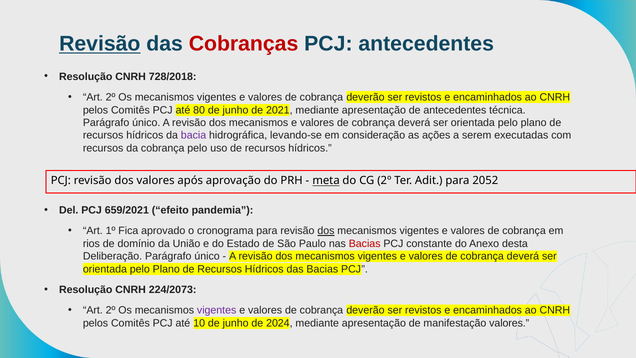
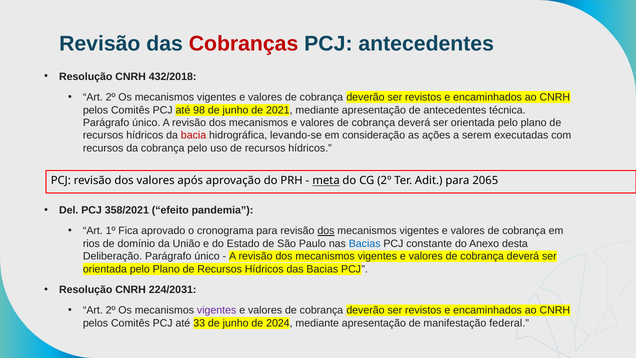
Revisão at (100, 44) underline: present -> none
728/2018: 728/2018 -> 432/2018
80: 80 -> 98
bacia colour: purple -> red
2052: 2052 -> 2065
659/2021: 659/2021 -> 358/2021
Bacias at (365, 243) colour: red -> blue
224/2073: 224/2073 -> 224/2031
10: 10 -> 33
manifestação valores: valores -> federal
